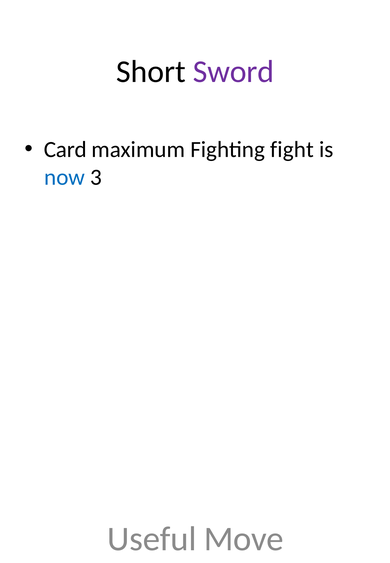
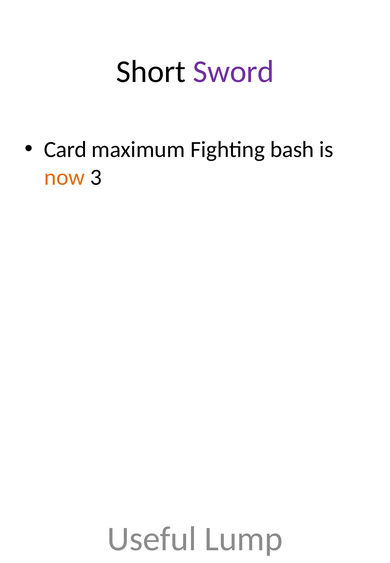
fight: fight -> bash
now colour: blue -> orange
Move: Move -> Lump
